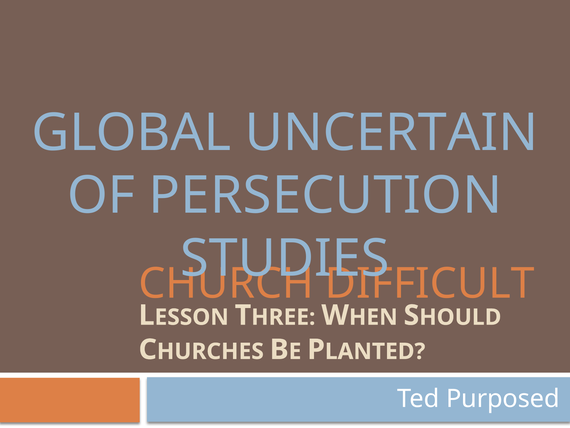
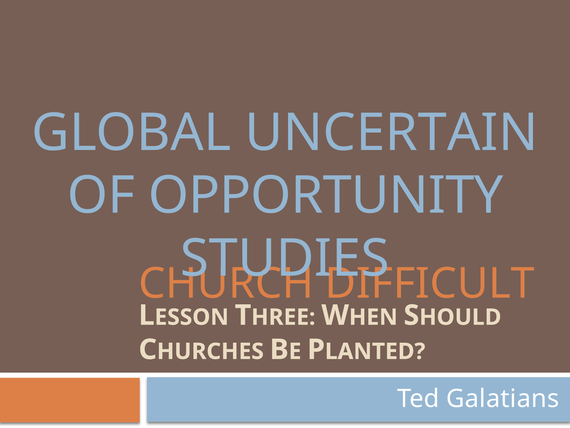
PERSECUTION: PERSECUTION -> OPPORTUNITY
Purposed: Purposed -> Galatians
